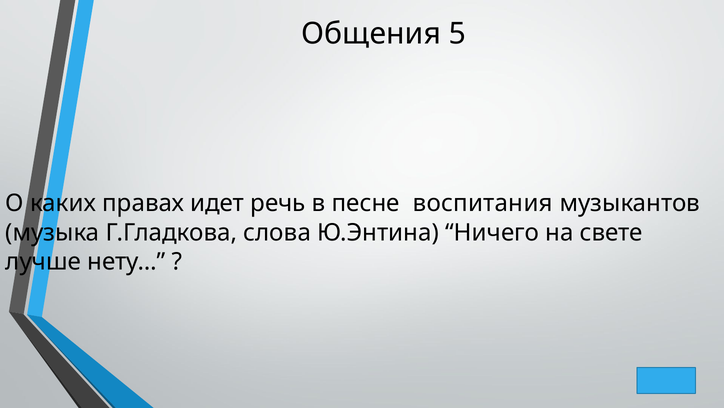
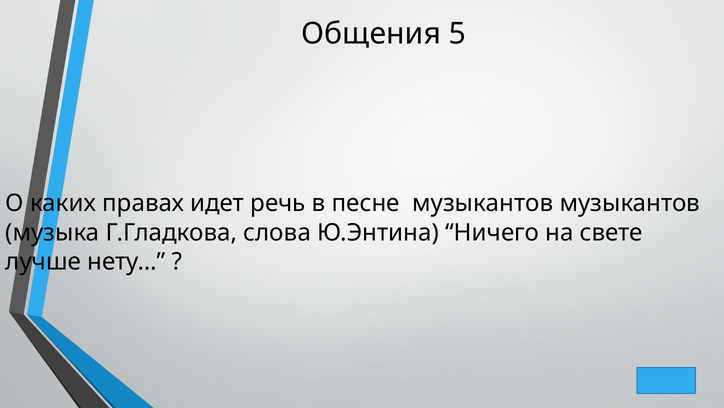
песне воспитания: воспитания -> музыкантов
